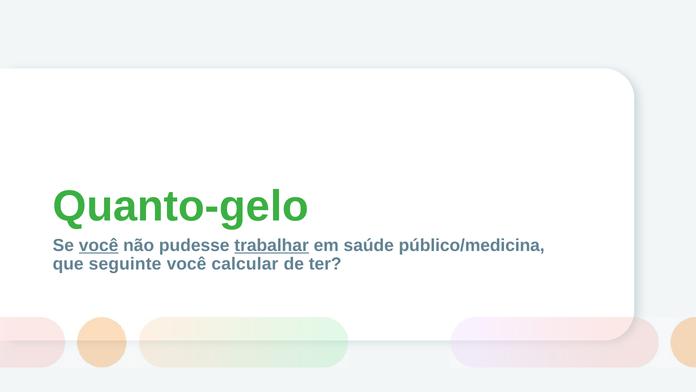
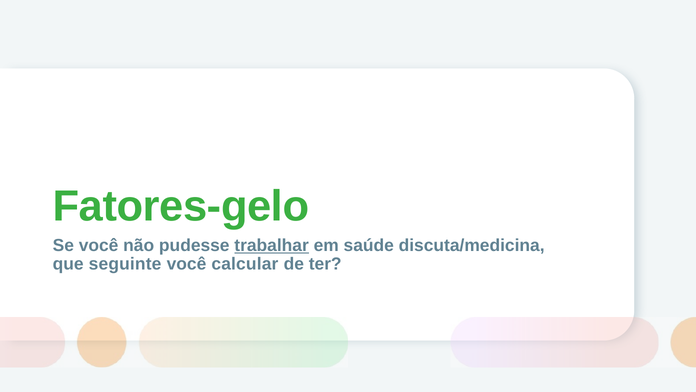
Quanto-gelo: Quanto-gelo -> Fatores-gelo
você at (99, 245) underline: present -> none
público/medicina: público/medicina -> discuta/medicina
